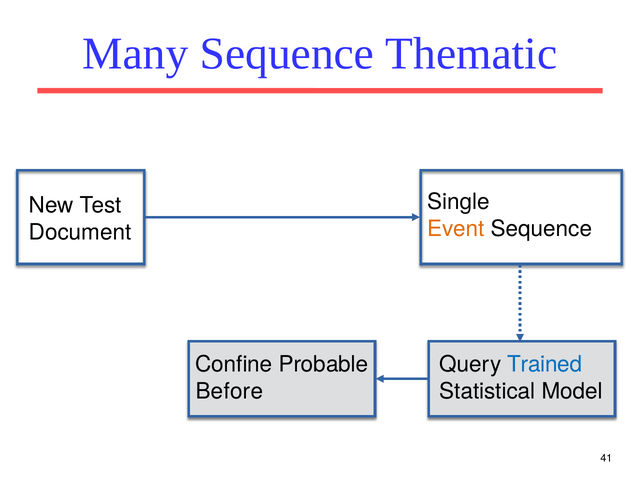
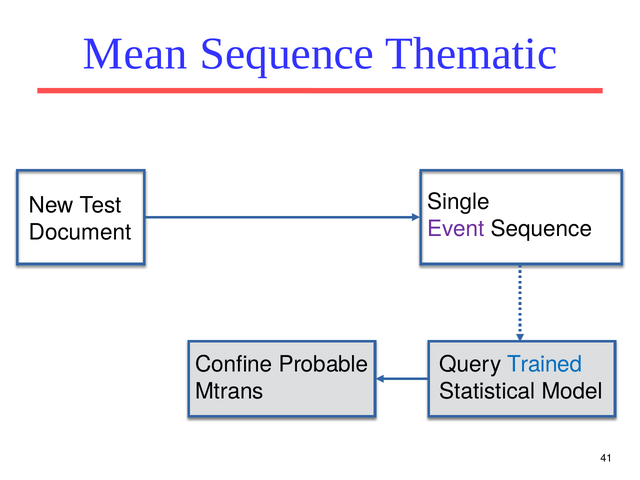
Many: Many -> Mean
Event colour: orange -> purple
Before: Before -> Mtrans
